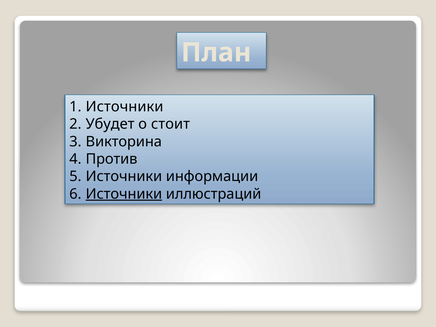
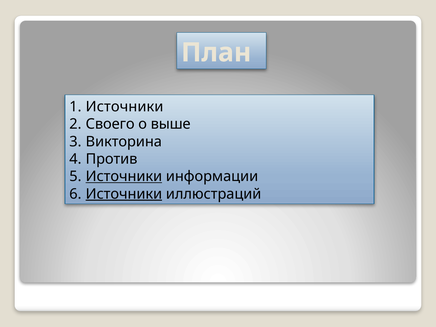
Убудет: Убудет -> Своего
стоит: стоит -> выше
Источники at (124, 176) underline: none -> present
